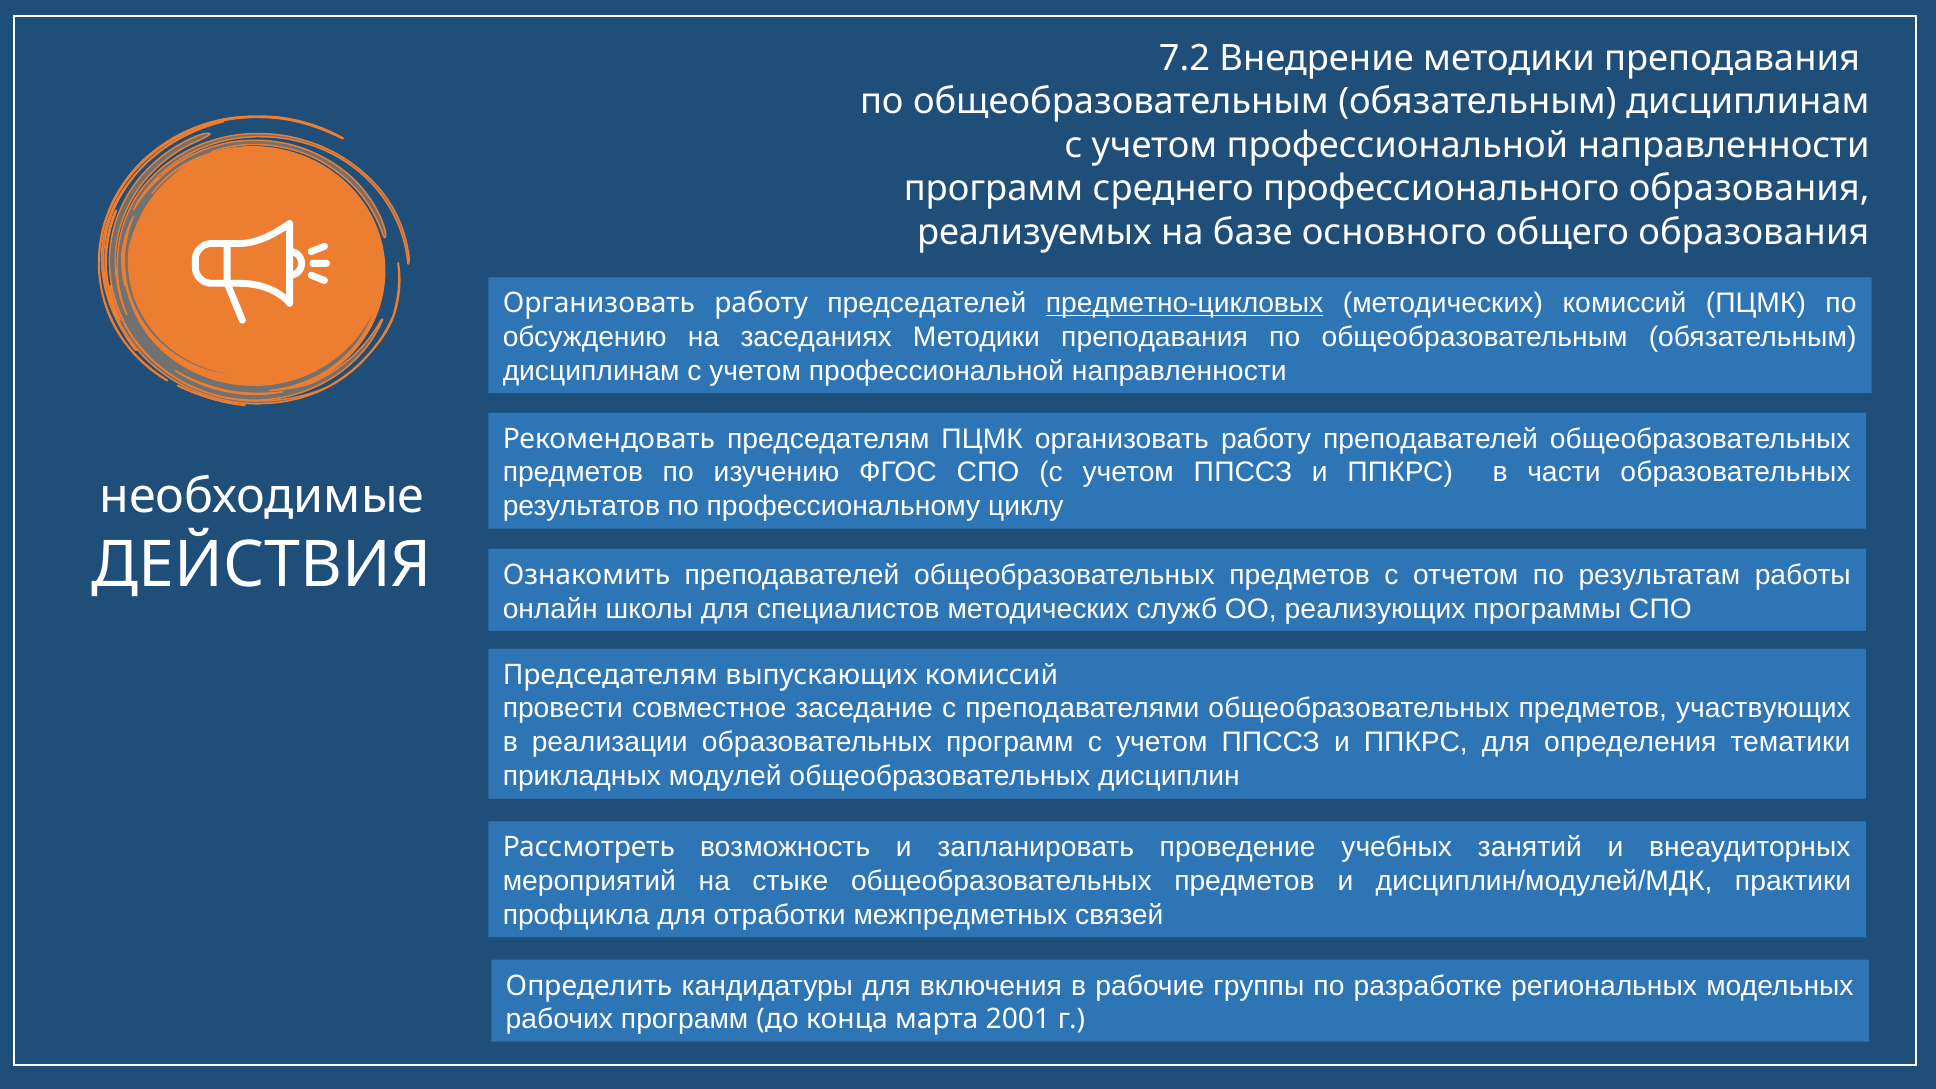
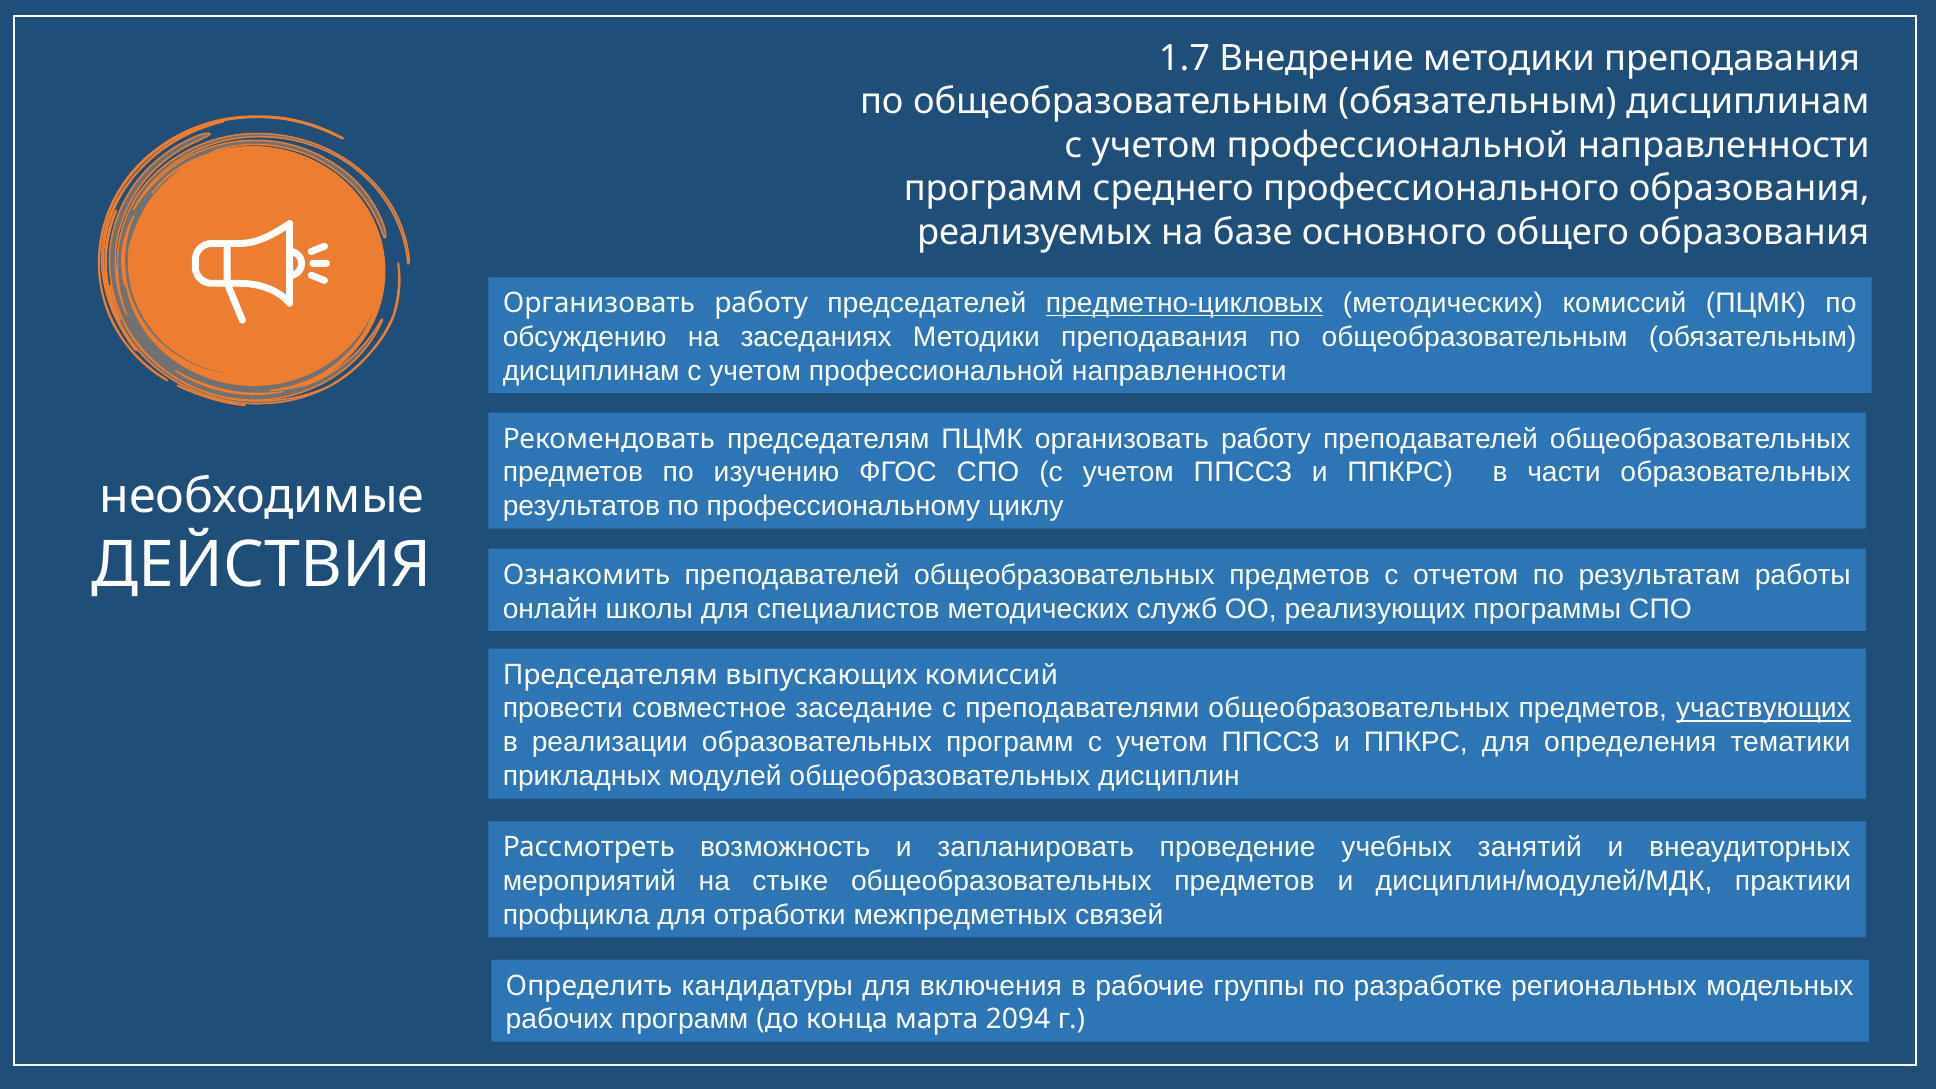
7.2: 7.2 -> 1.7
участвующих underline: none -> present
2001: 2001 -> 2094
